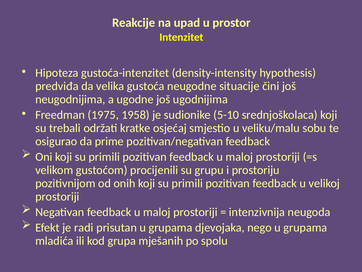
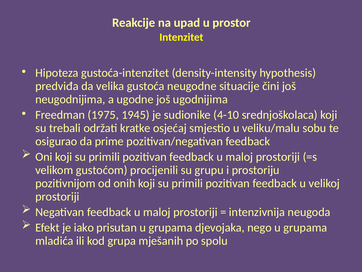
1958: 1958 -> 1945
5-10: 5-10 -> 4-10
radi: radi -> iako
